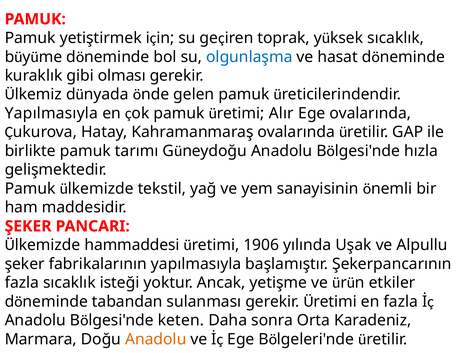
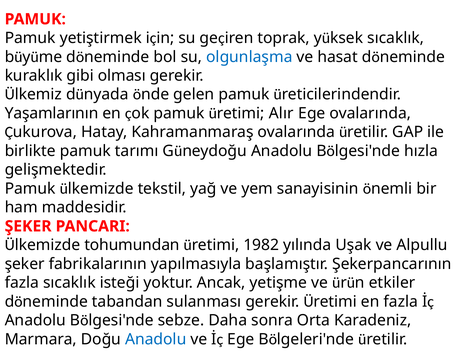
Yapılmasıyla at (51, 113): Yapılmasıyla -> Yaşamlarının
hammaddesi: hammaddesi -> tohumundan
1906: 1906 -> 1982
keten: keten -> sebze
Anadolu at (156, 339) colour: orange -> blue
